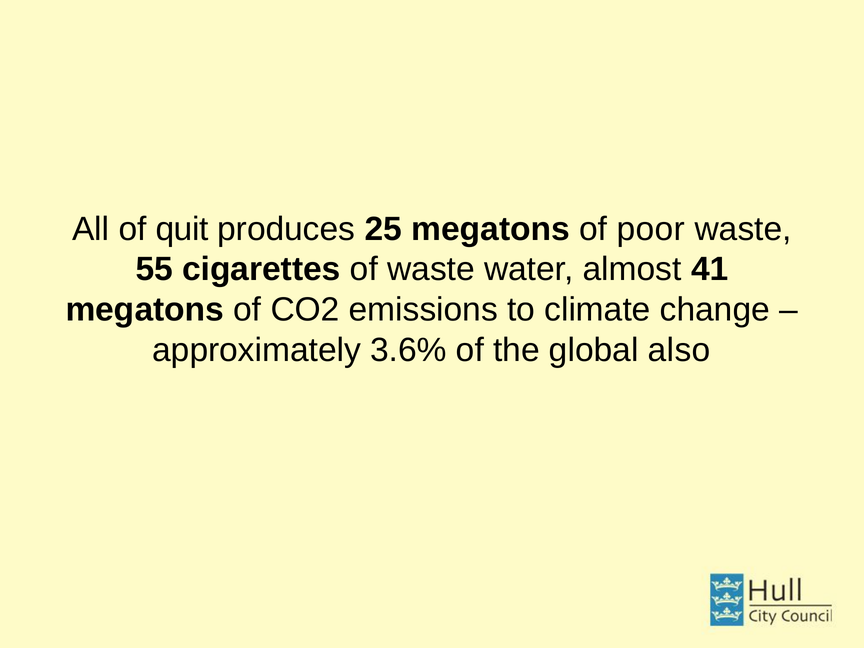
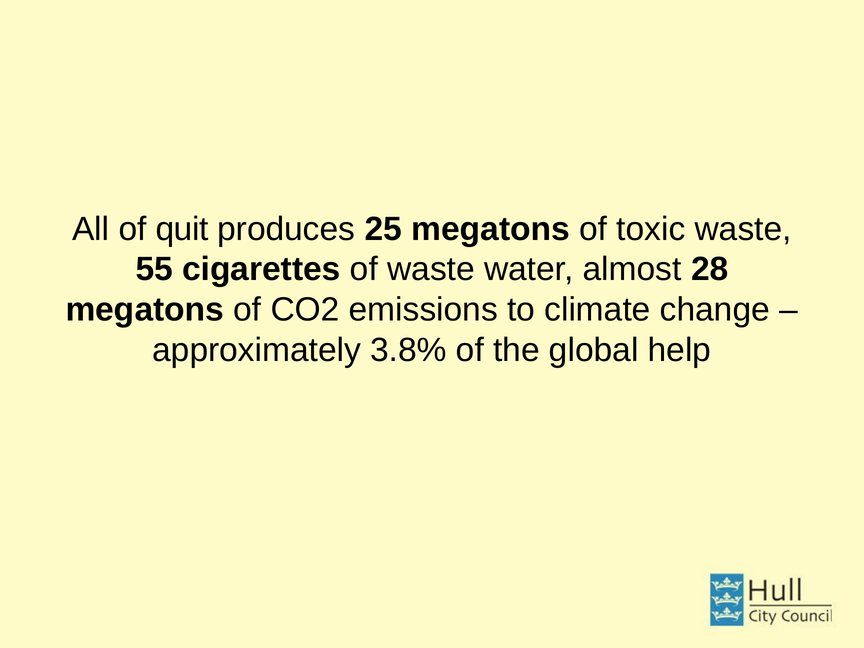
poor: poor -> toxic
41: 41 -> 28
3.6%: 3.6% -> 3.8%
also: also -> help
